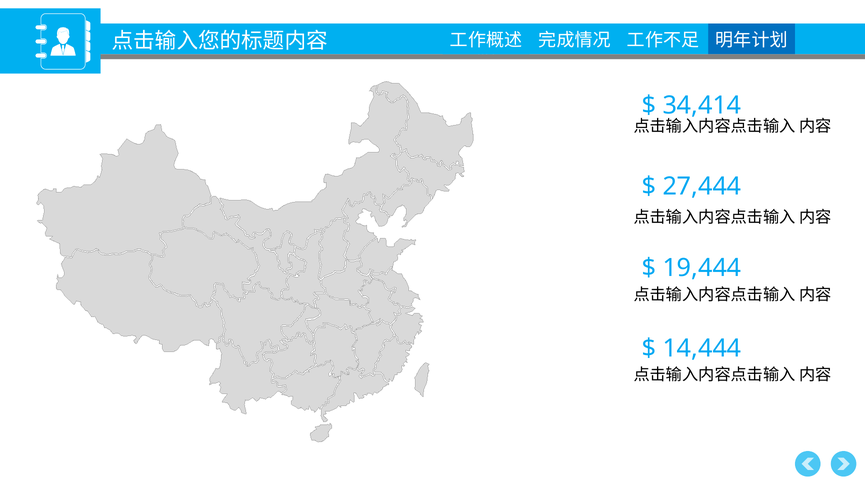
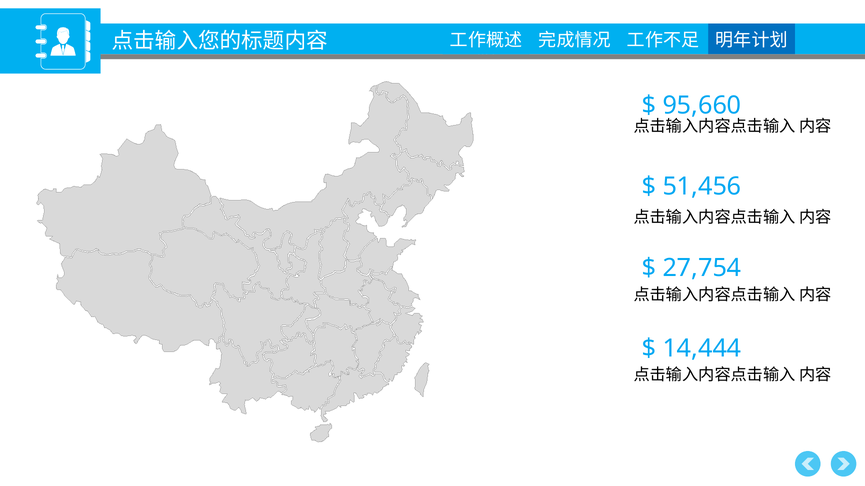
34,414: 34,414 -> 95,660
27,444: 27,444 -> 51,456
19,444: 19,444 -> 27,754
